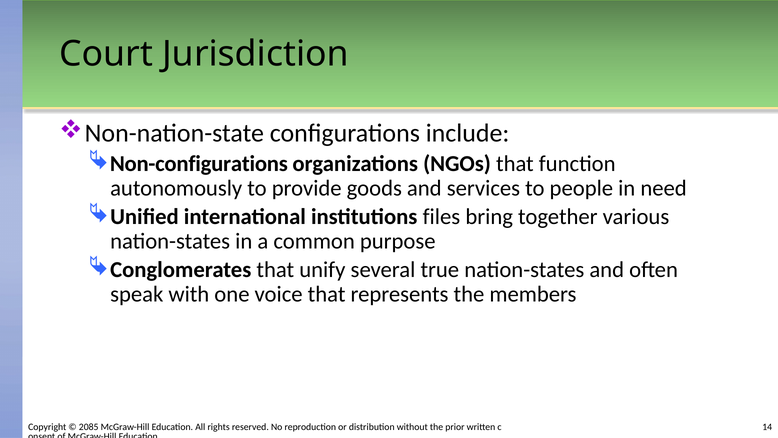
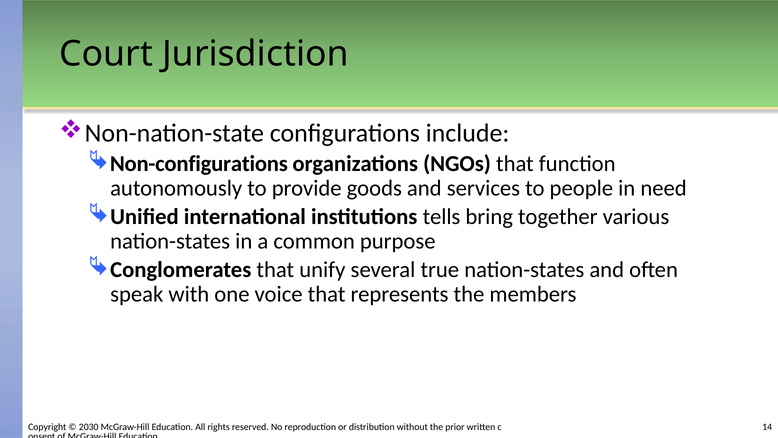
files: files -> tells
2085: 2085 -> 2030
